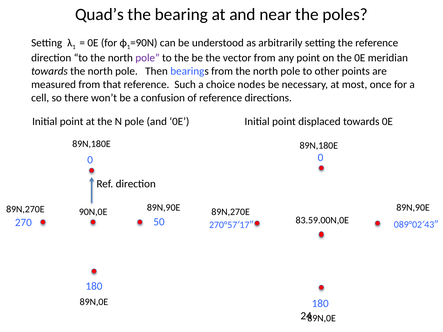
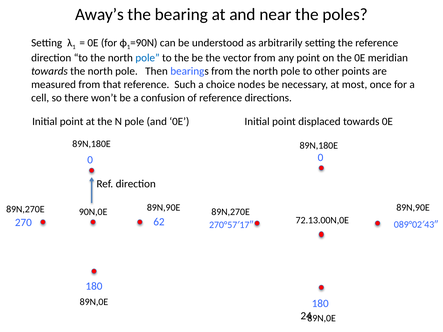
Quad’s: Quad’s -> Away’s
pole at (148, 58) colour: purple -> blue
83.59.00N,0E: 83.59.00N,0E -> 72.13.00N,0E
50: 50 -> 62
